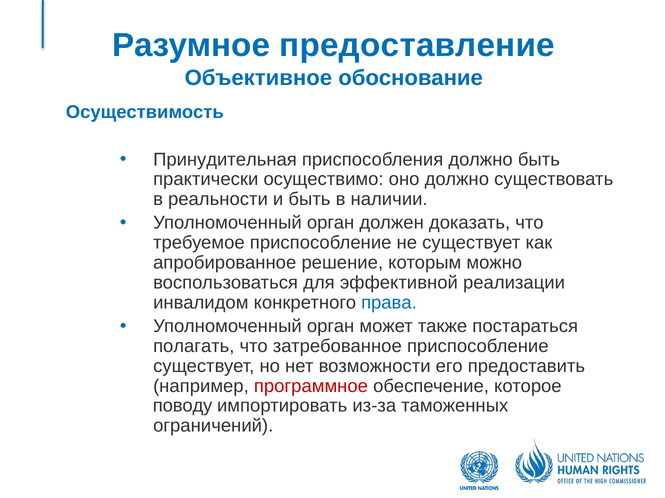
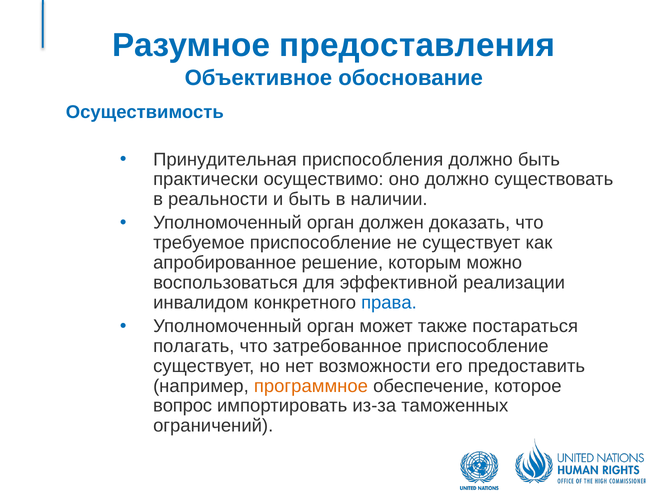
предоставление: предоставление -> предоставления
программное colour: red -> orange
поводу: поводу -> вопрос
